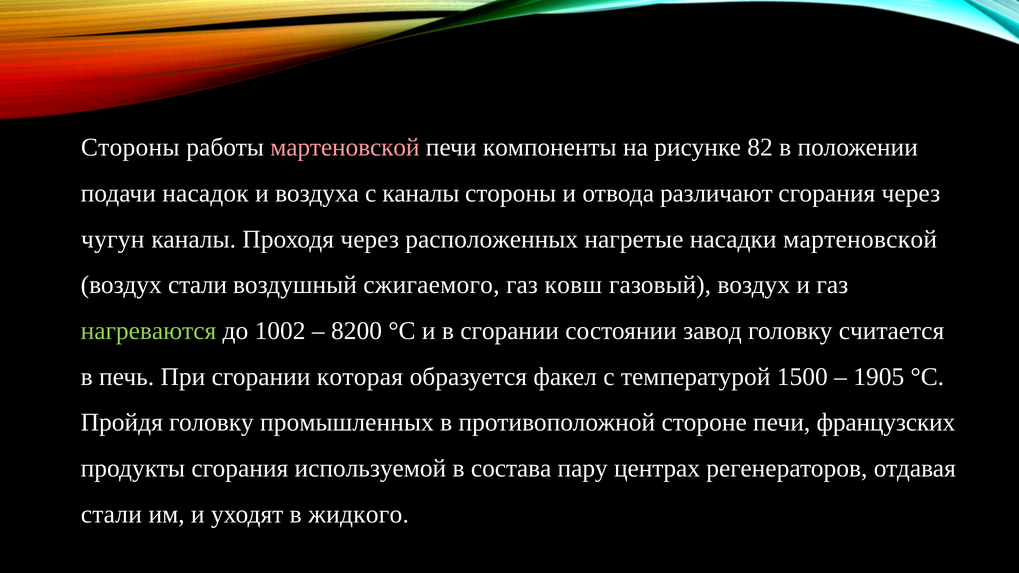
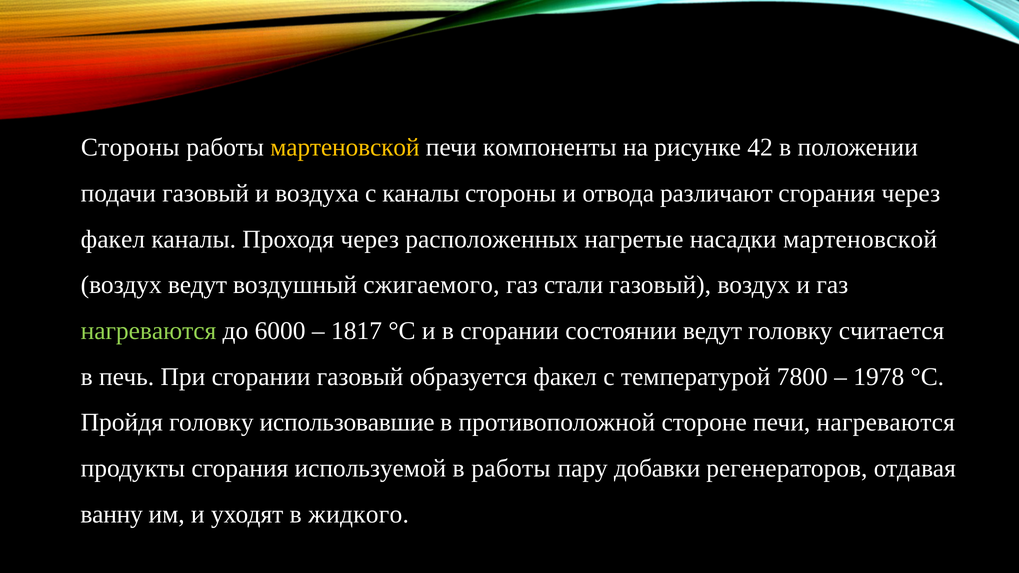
мартеновской at (345, 148) colour: pink -> yellow
82: 82 -> 42
подачи насадок: насадок -> газовый
чугун at (113, 239): чугун -> факел
воздух стали: стали -> ведут
ковш: ковш -> стали
1002: 1002 -> 6000
8200: 8200 -> 1817
состоянии завод: завод -> ведут
сгорании которая: которая -> газовый
1500: 1500 -> 7800
1905: 1905 -> 1978
промышленных: промышленных -> использовавшие
печи французских: французских -> нагреваются
в состава: состава -> работы
центрах: центрах -> добавки
стали at (111, 514): стали -> ванну
